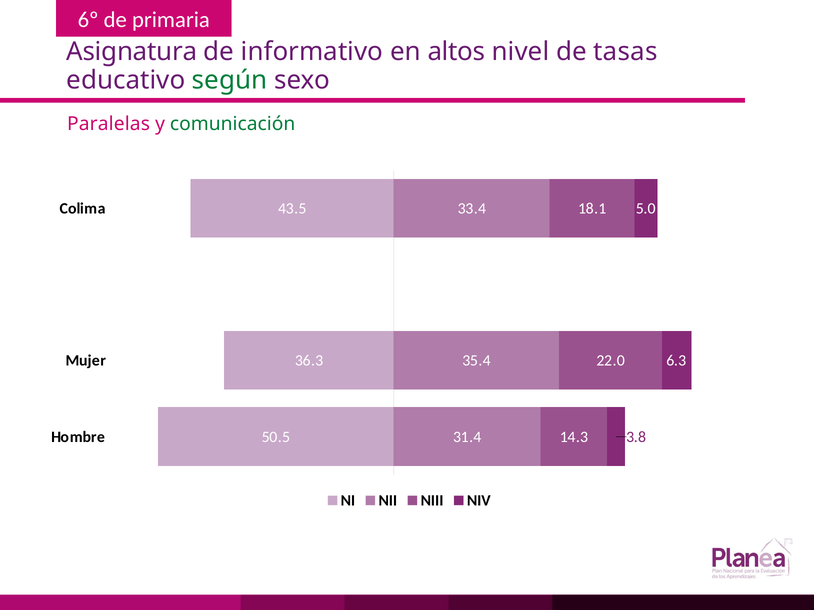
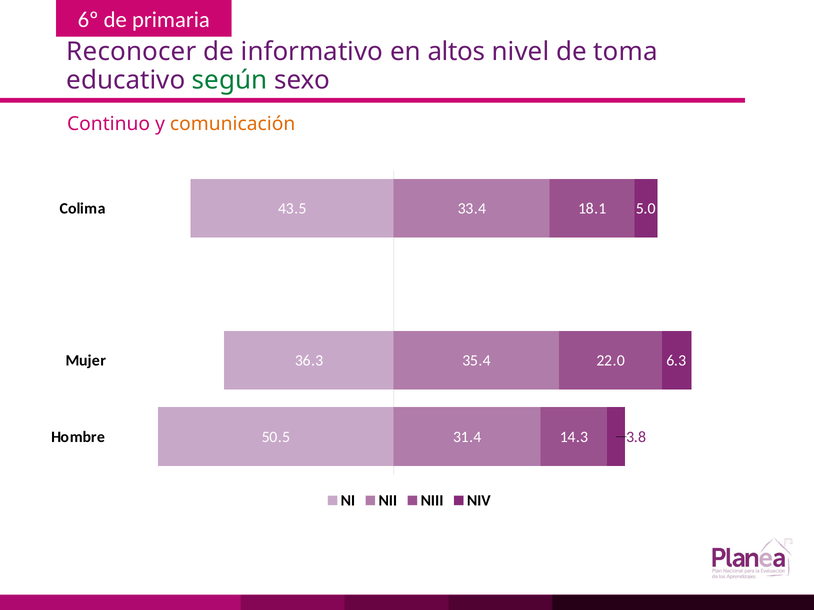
Asignatura: Asignatura -> Reconocer
tasas: tasas -> toma
Paralelas: Paralelas -> Continuo
comunicación colour: green -> orange
